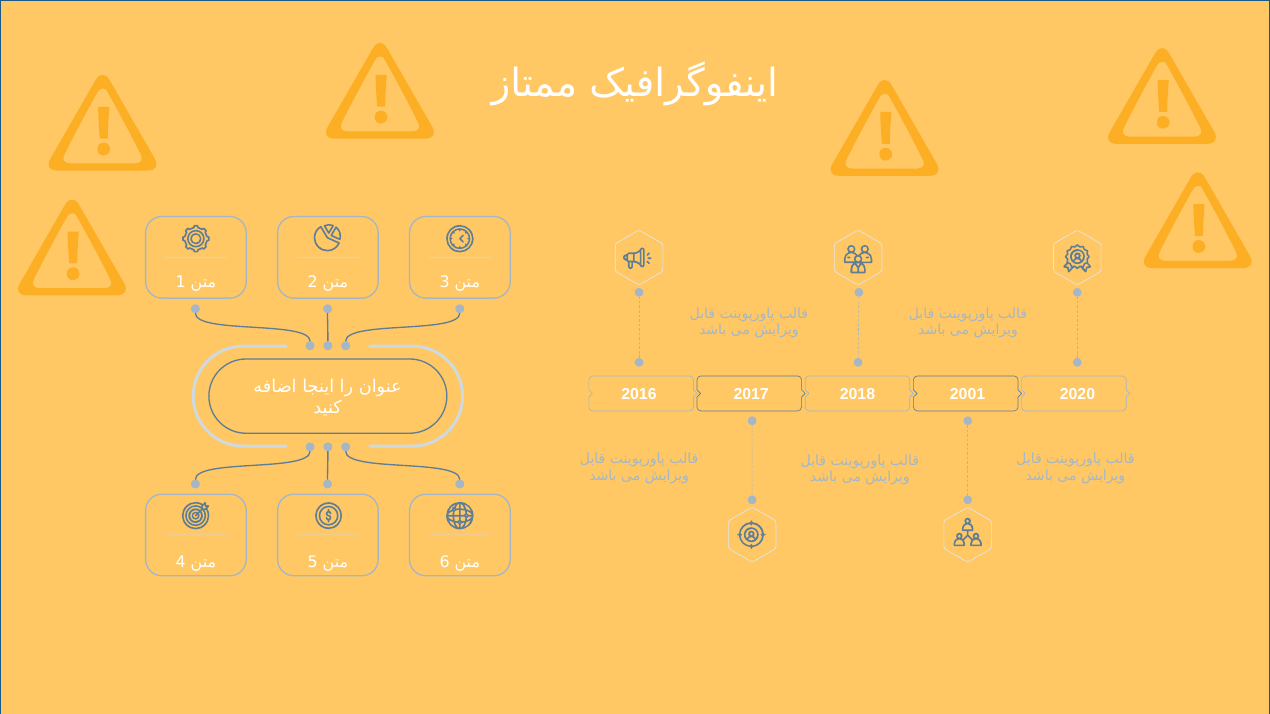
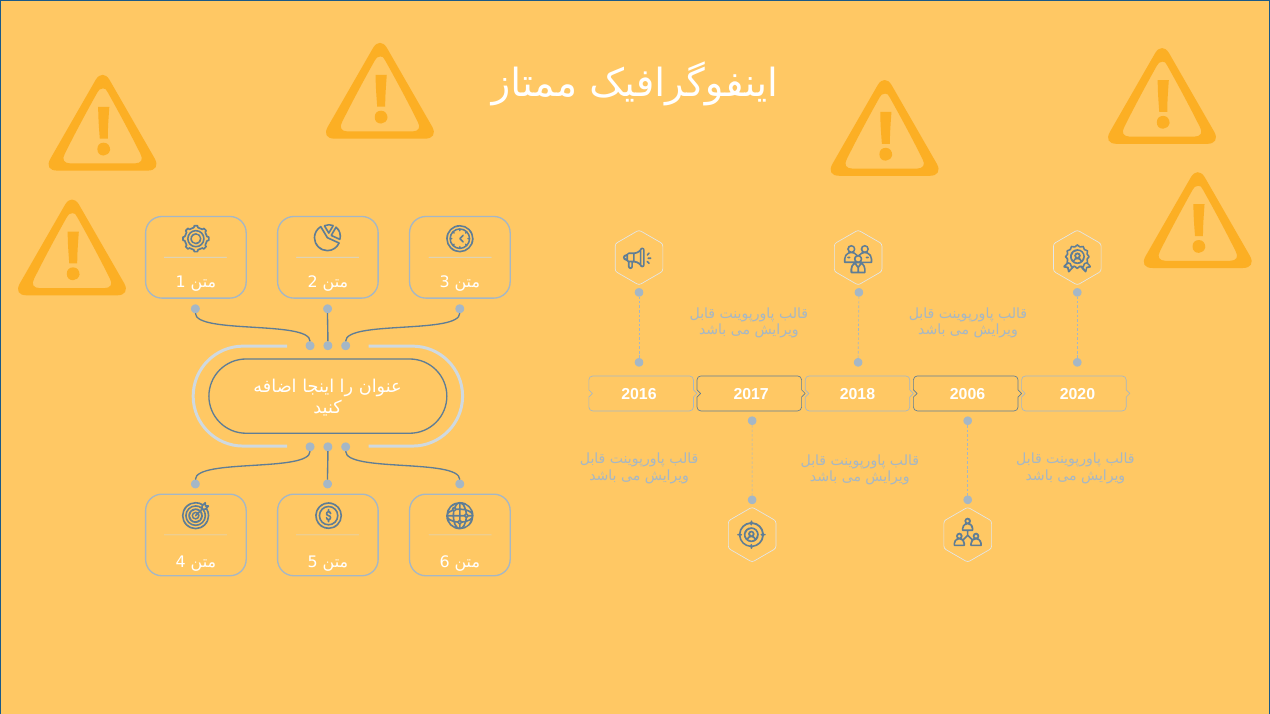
2001: 2001 -> 2006
